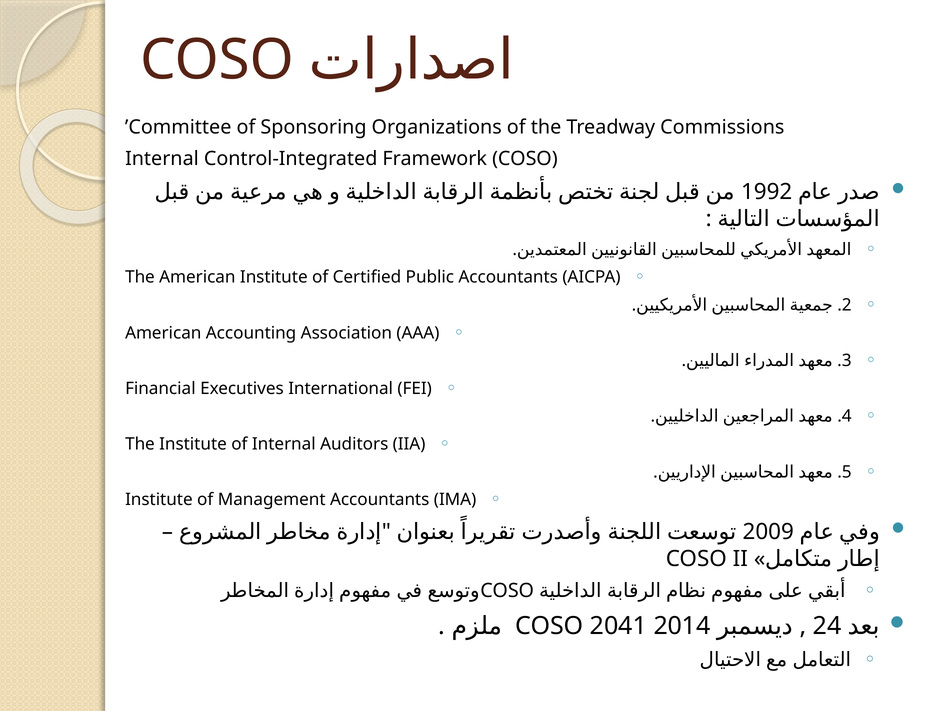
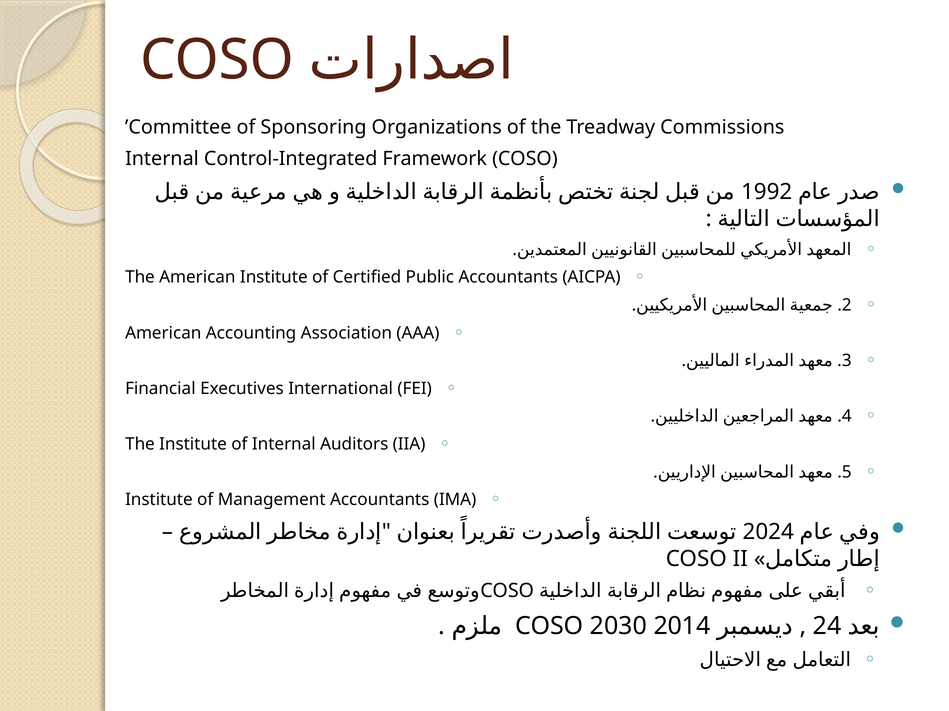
2009: 2009 -> 2024
2041: 2041 -> 2030
